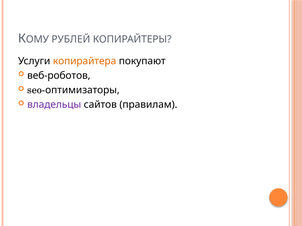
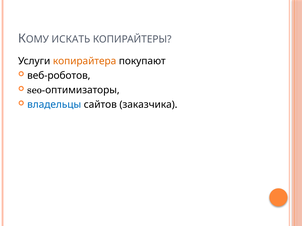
РУБЛЕЙ: РУБЛЕЙ -> ИСКАТЬ
владельцы colour: purple -> blue
правилам: правилам -> заказчика
